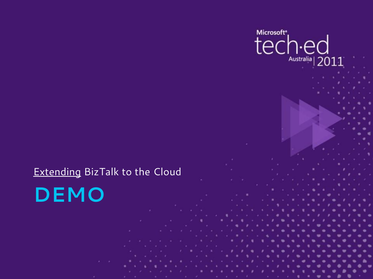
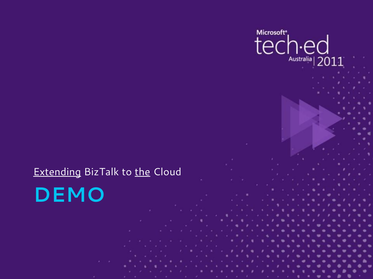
the underline: none -> present
